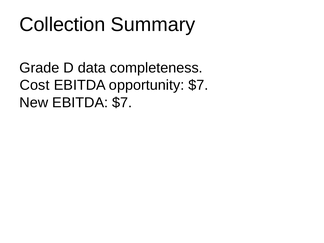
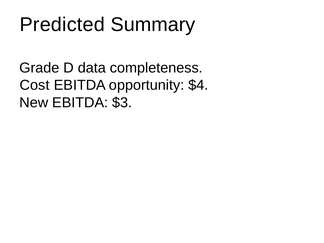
Collection: Collection -> Predicted
opportunity $7: $7 -> $4
EBITDA $7: $7 -> $3
